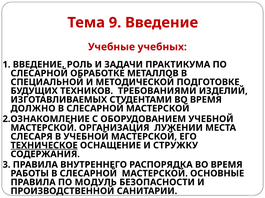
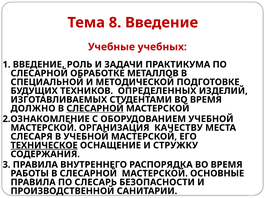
9: 9 -> 8
ТРЕБОВАНИЯМИ: ТРЕБОВАНИЯМИ -> ОПРЕДЕЛЕННЫХ
СЛЕСАРНОЙ at (95, 109) underline: none -> present
ЛУЖЕНИИ: ЛУЖЕНИИ -> КАЧЕСТВУ
МОДУЛЬ: МОДУЛЬ -> СЛЕСАРЬ
